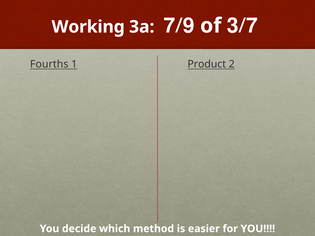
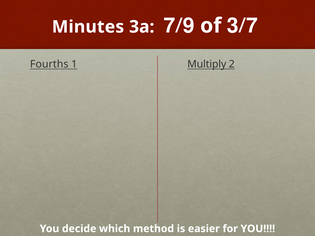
Working: Working -> Minutes
Product: Product -> Multiply
